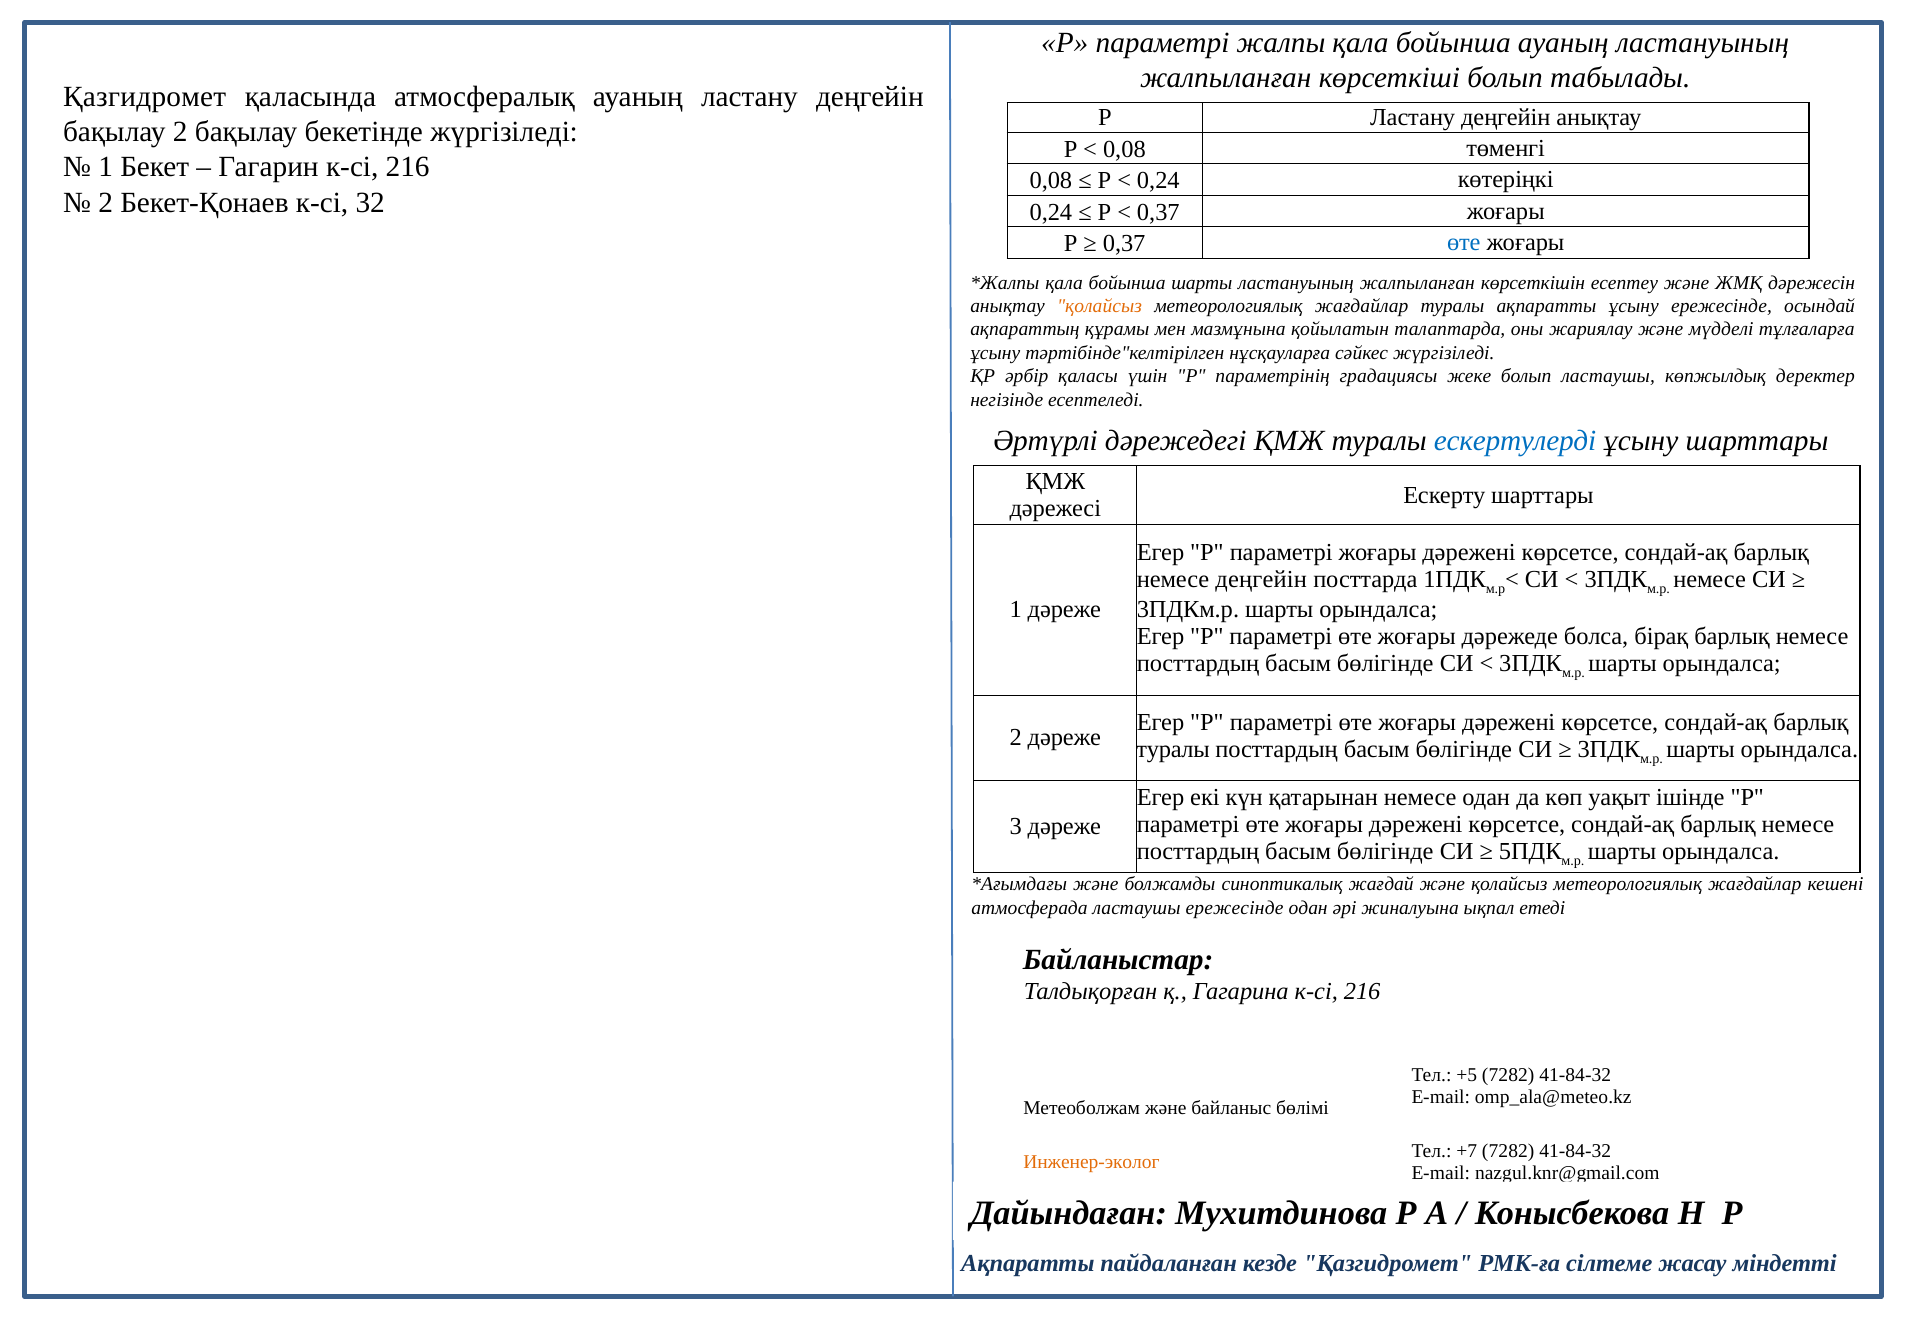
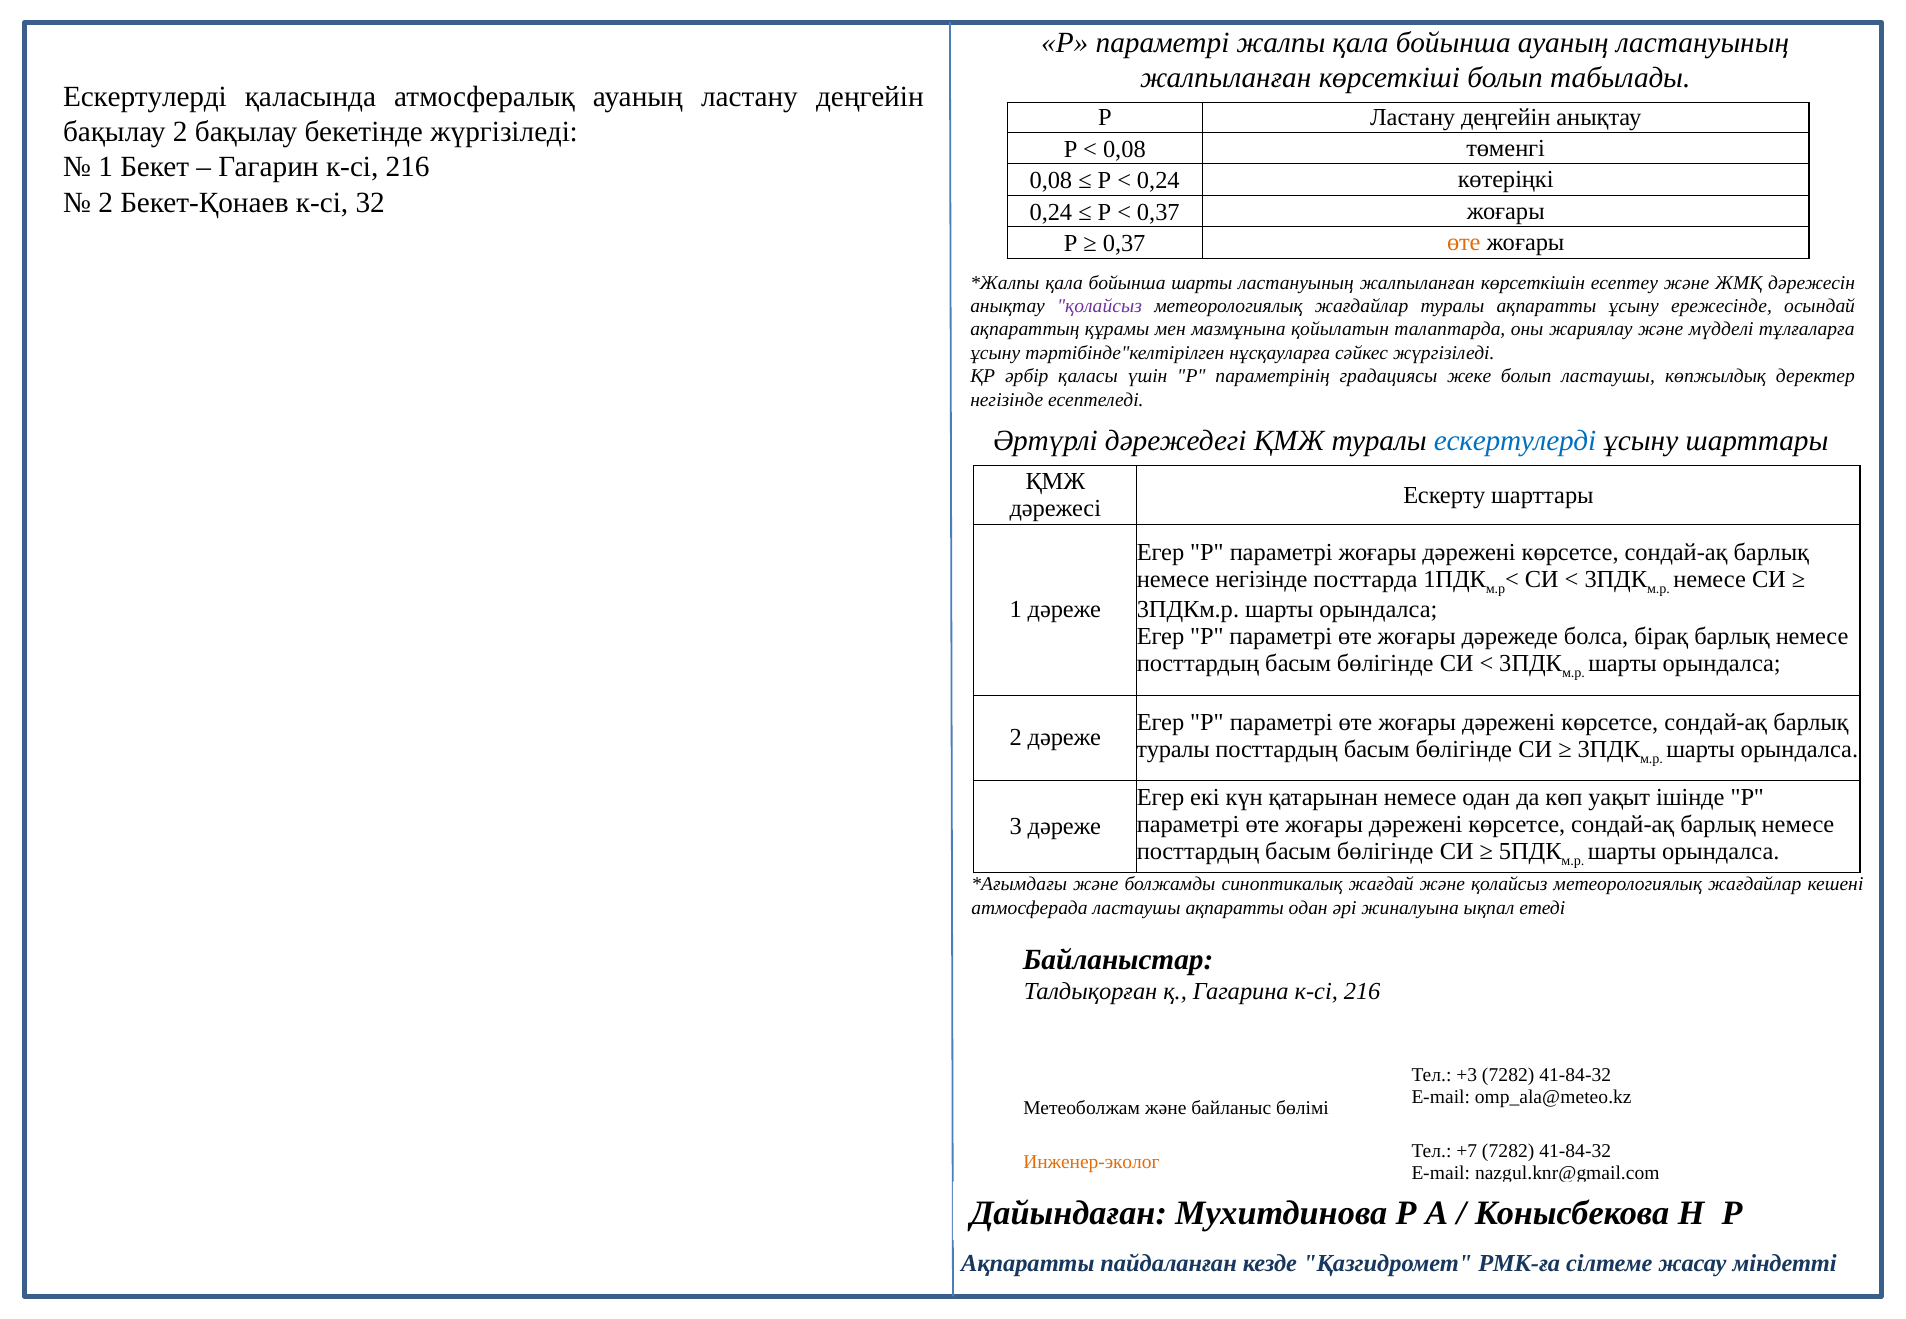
Қазгидромет at (145, 97): Қазгидромет -> Ескертулерді
өте at (1464, 243) colour: blue -> orange
қолайсыз at (1099, 306) colour: orange -> purple
немесе деңгейін: деңгейін -> негізінде
ластаушы ережесінде: ережесінде -> ақпаратты
+5: +5 -> +3
